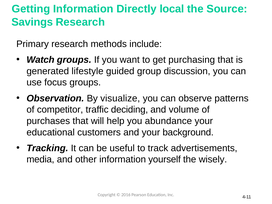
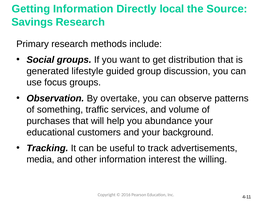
Watch: Watch -> Social
purchasing: purchasing -> distribution
visualize: visualize -> overtake
competitor: competitor -> something
deciding: deciding -> services
yourself: yourself -> interest
wisely: wisely -> willing
